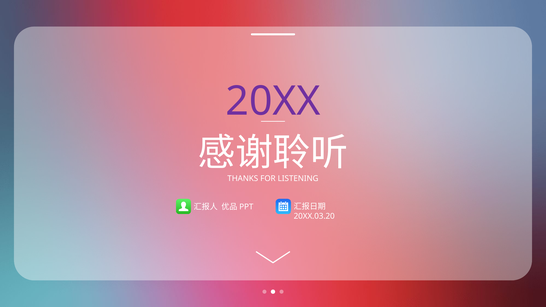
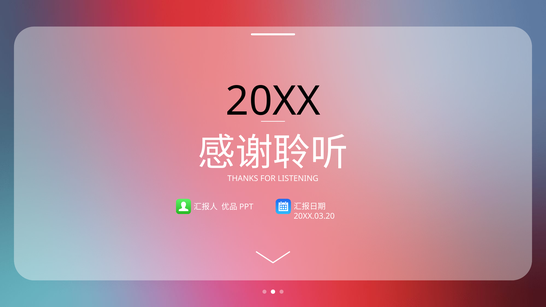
20XX colour: purple -> black
